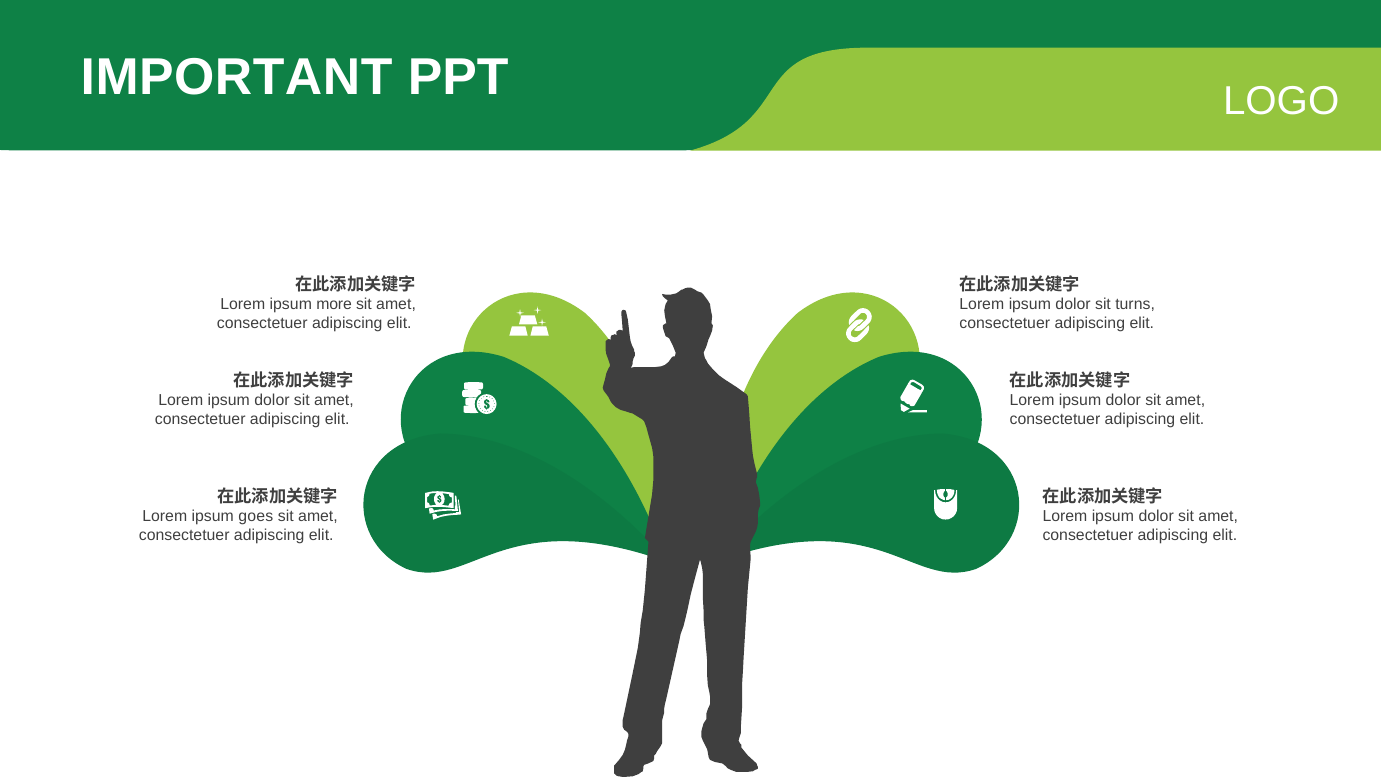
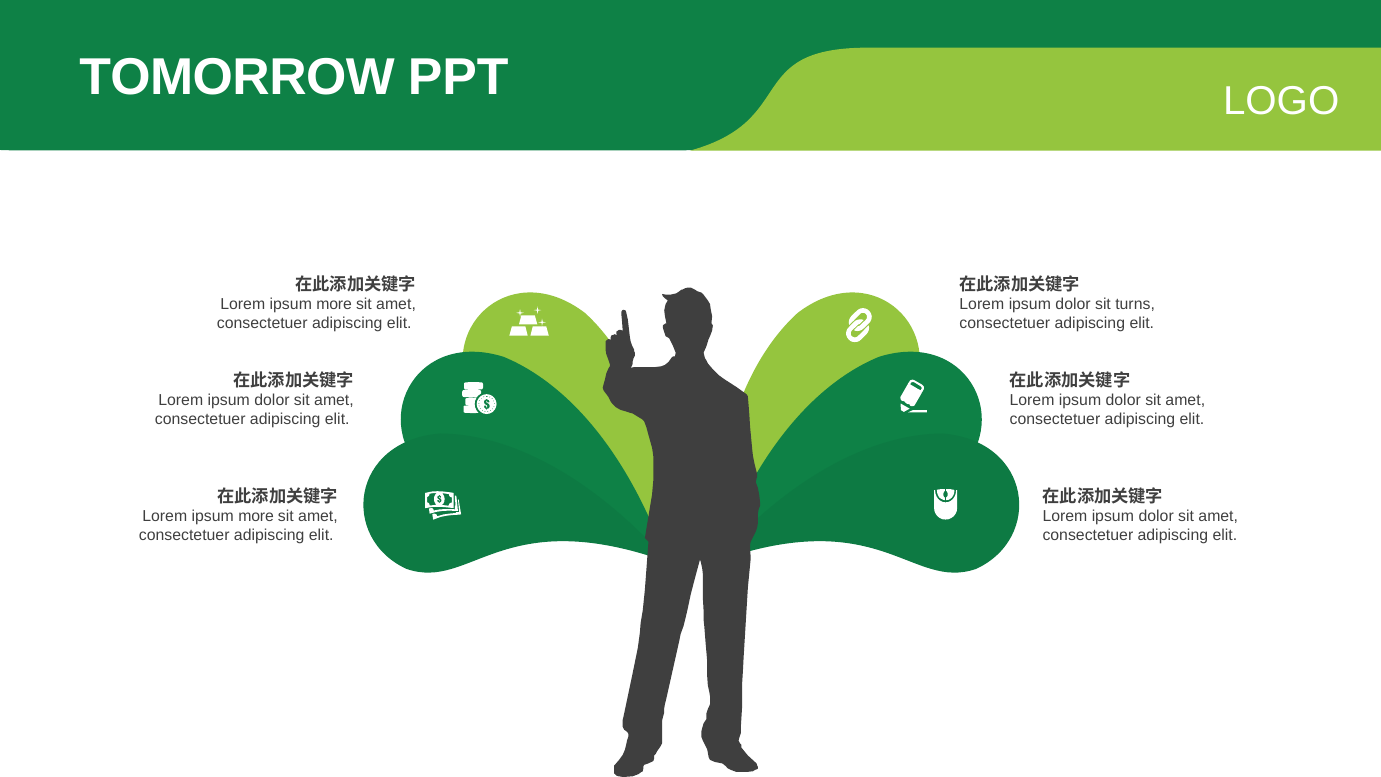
IMPORTANT: IMPORTANT -> TOMORROW
goes at (256, 516): goes -> more
